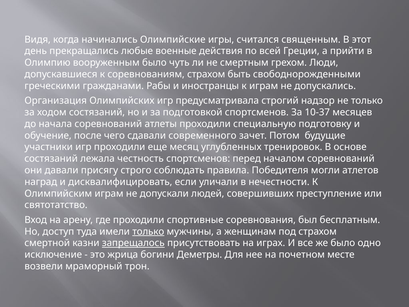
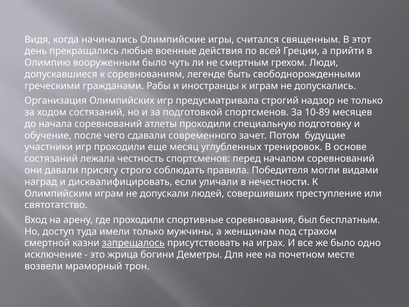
соревнованиям страхом: страхом -> легенде
10-37: 10-37 -> 10-89
атлетов: атлетов -> видами
только at (148, 231) underline: present -> none
